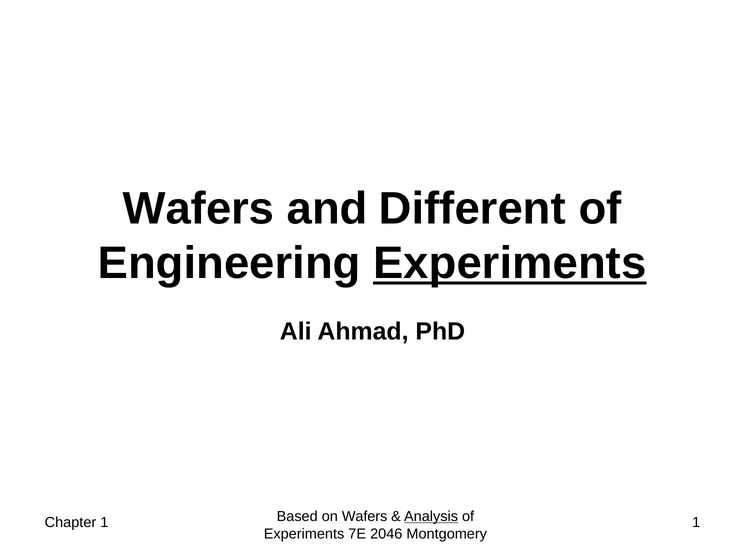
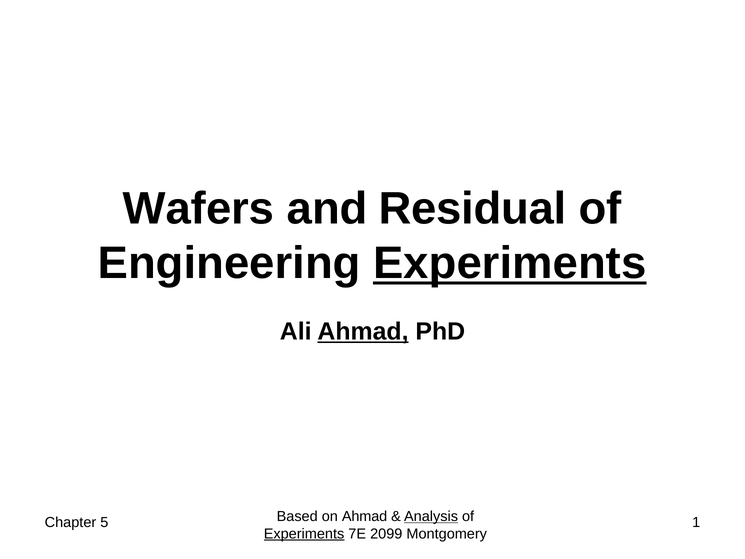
Different: Different -> Residual
Ahmad at (363, 331) underline: none -> present
Chapter 1: 1 -> 5
on Wafers: Wafers -> Ahmad
Experiments at (304, 534) underline: none -> present
2046: 2046 -> 2099
